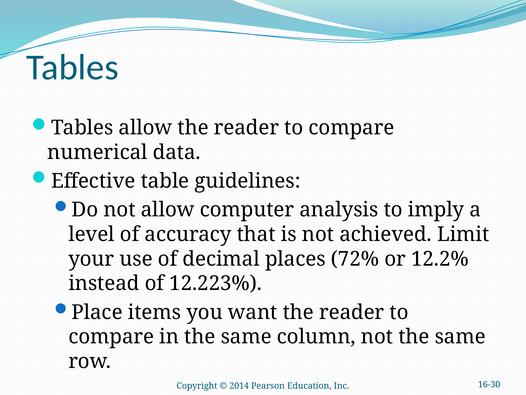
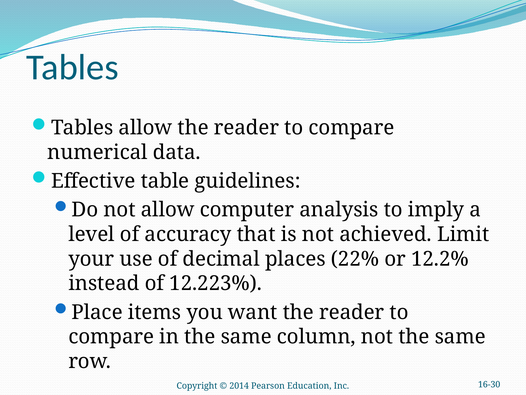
72%: 72% -> 22%
